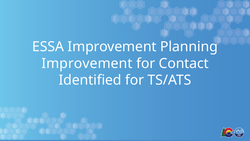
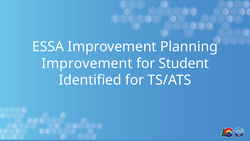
Contact: Contact -> Student
